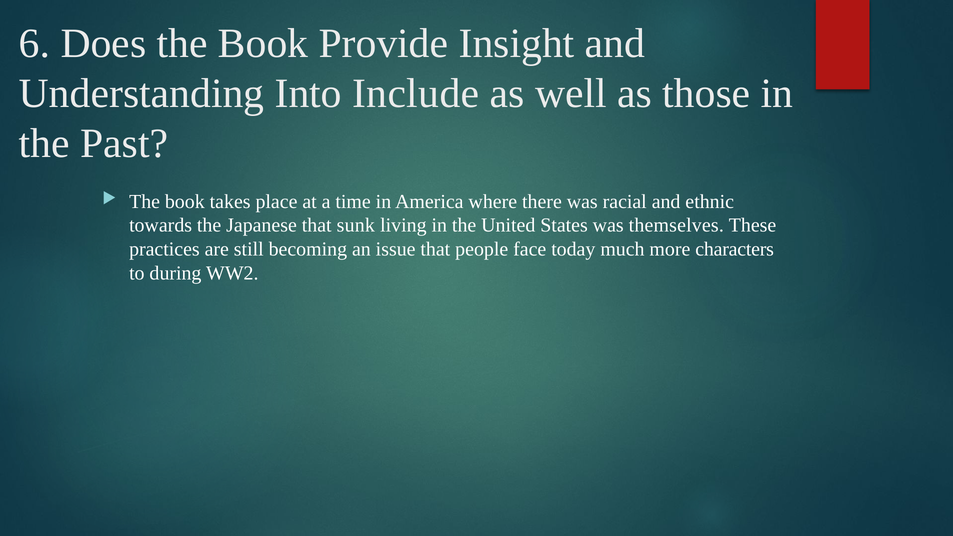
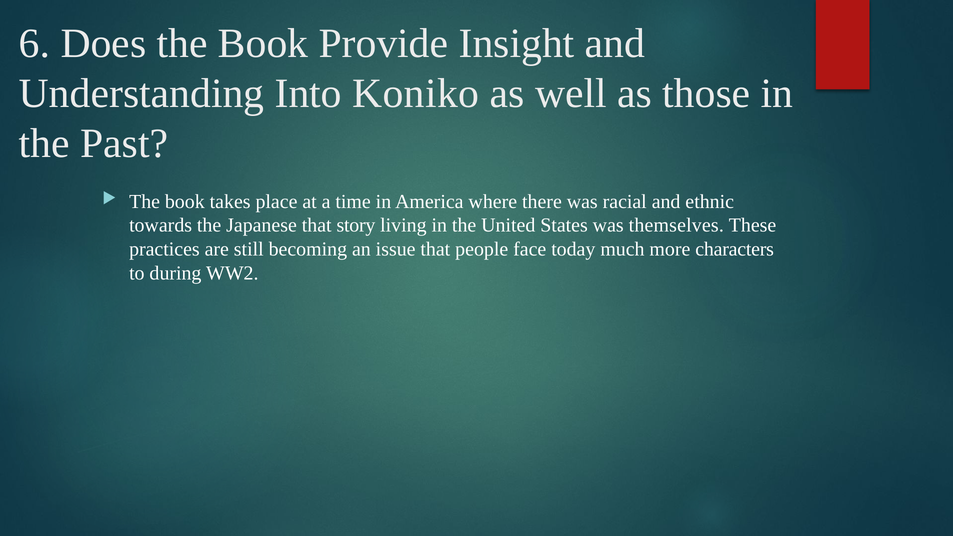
Include: Include -> Koniko
sunk: sunk -> story
